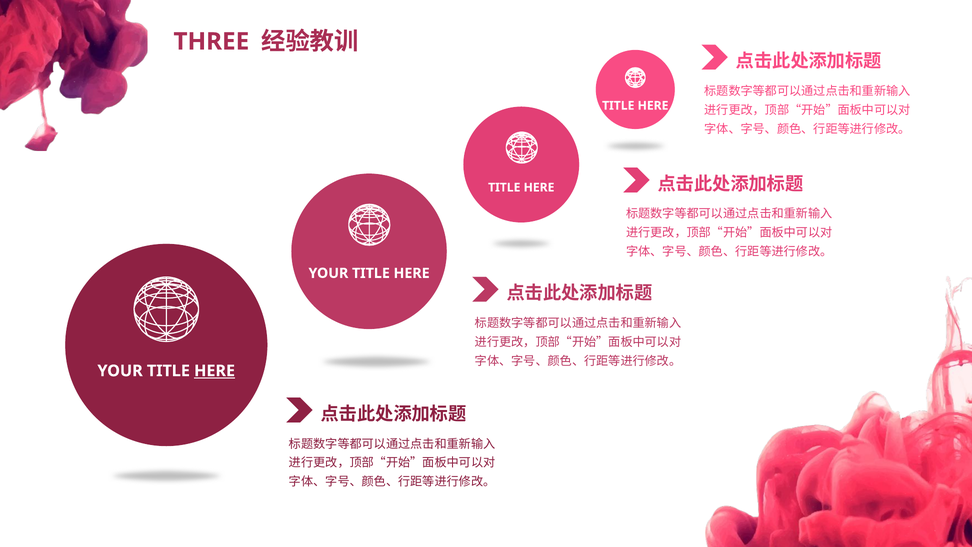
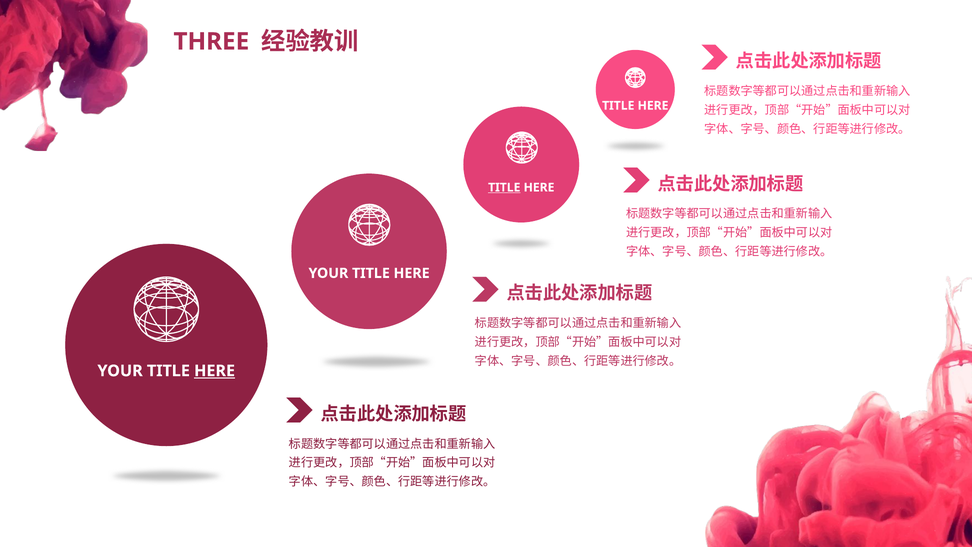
TITLE at (504, 187) underline: none -> present
